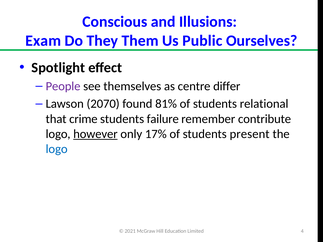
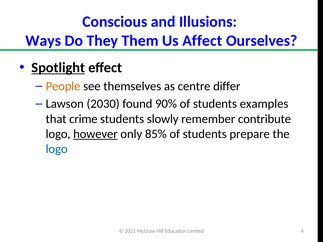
Exam: Exam -> Ways
Public: Public -> Affect
Spotlight underline: none -> present
People colour: purple -> orange
2070: 2070 -> 2030
81%: 81% -> 90%
relational: relational -> examples
failure: failure -> slowly
17%: 17% -> 85%
present: present -> prepare
